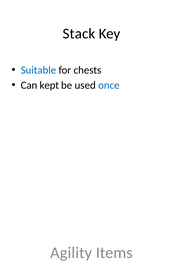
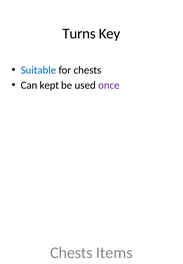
Stack: Stack -> Turns
once colour: blue -> purple
Agility at (71, 253): Agility -> Chests
